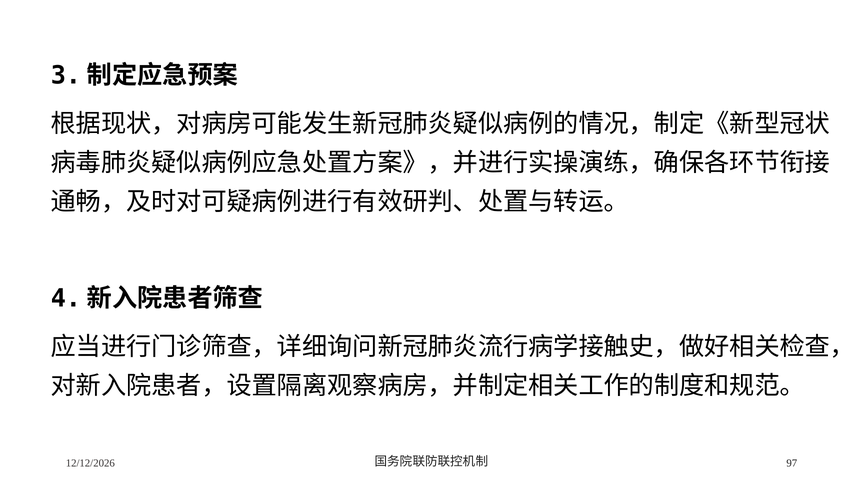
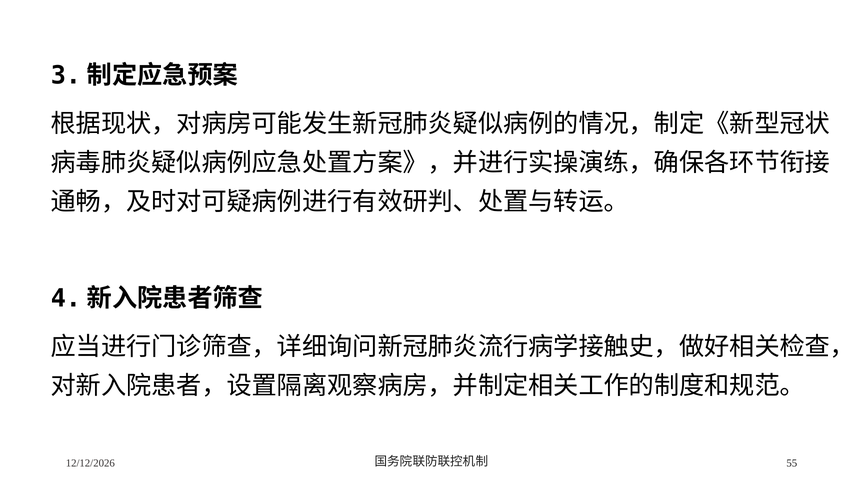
97: 97 -> 55
